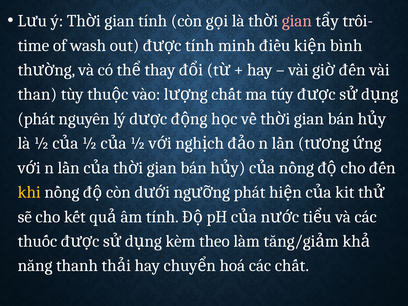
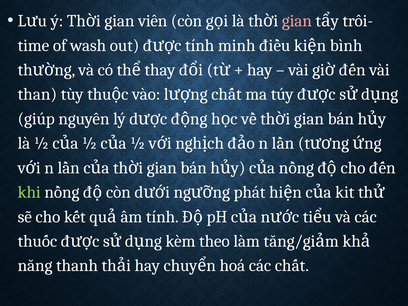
gian tính: tính -> viên
phát at (36, 119): phát -> giúp
khi colour: yellow -> light green
